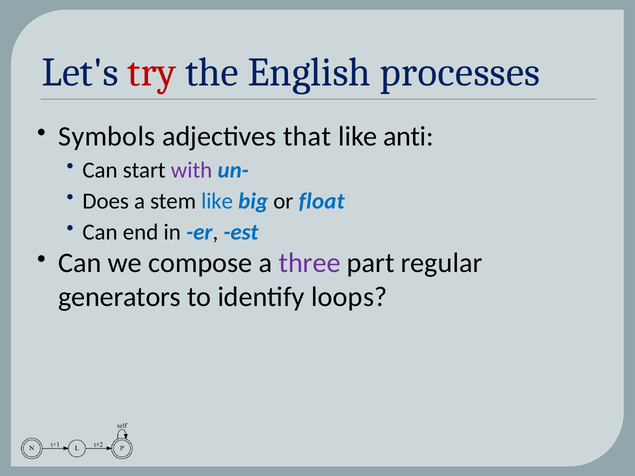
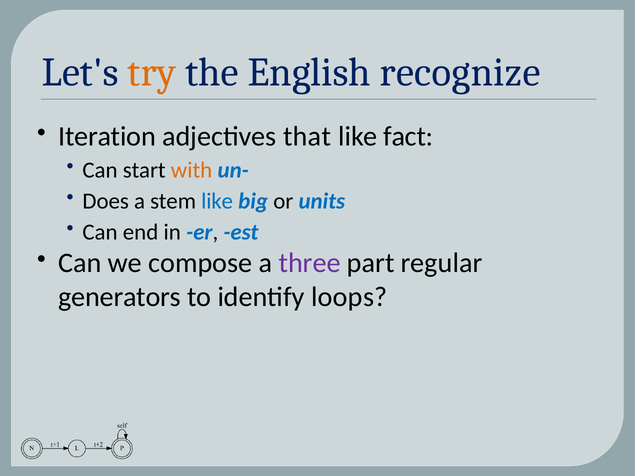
try colour: red -> orange
processes: processes -> recognize
Symbols: Symbols -> Iteration
anti: anti -> fact
with colour: purple -> orange
float: float -> units
